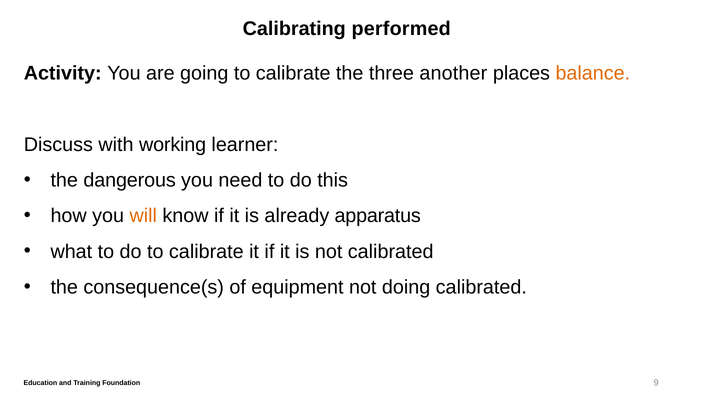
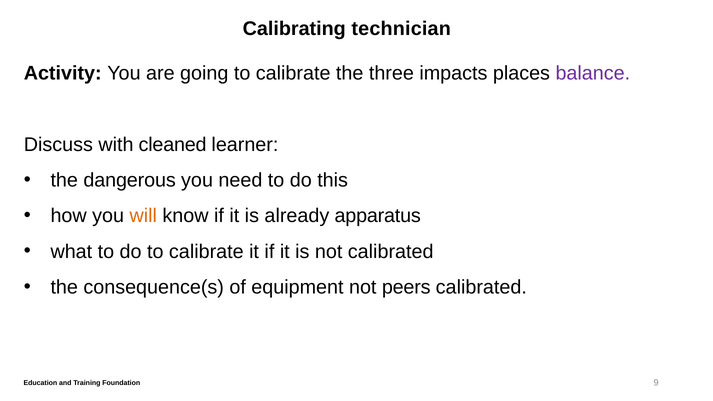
performed: performed -> technician
another: another -> impacts
balance colour: orange -> purple
working: working -> cleaned
doing: doing -> peers
